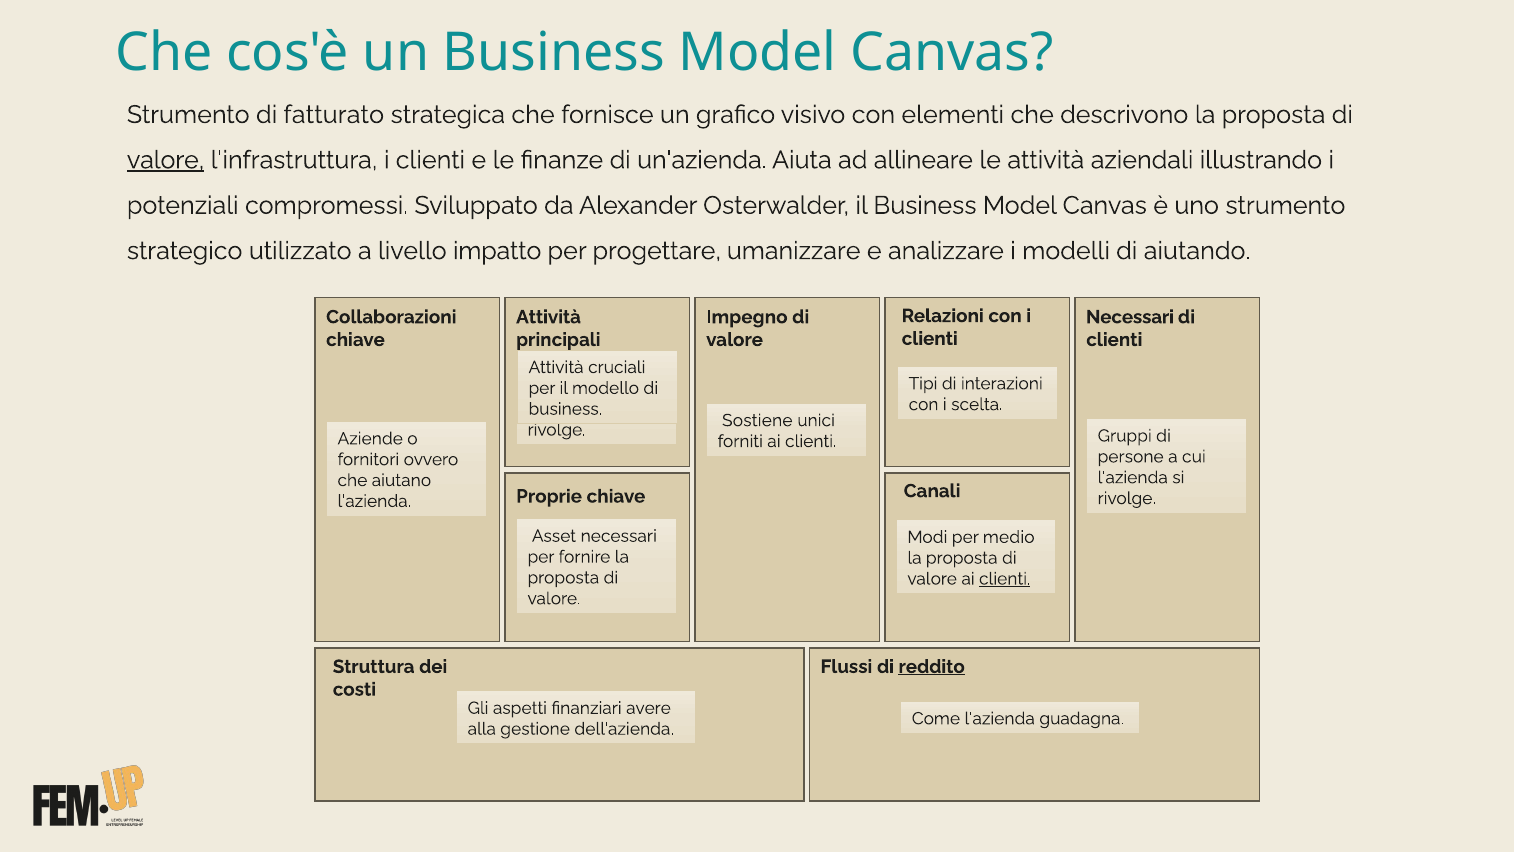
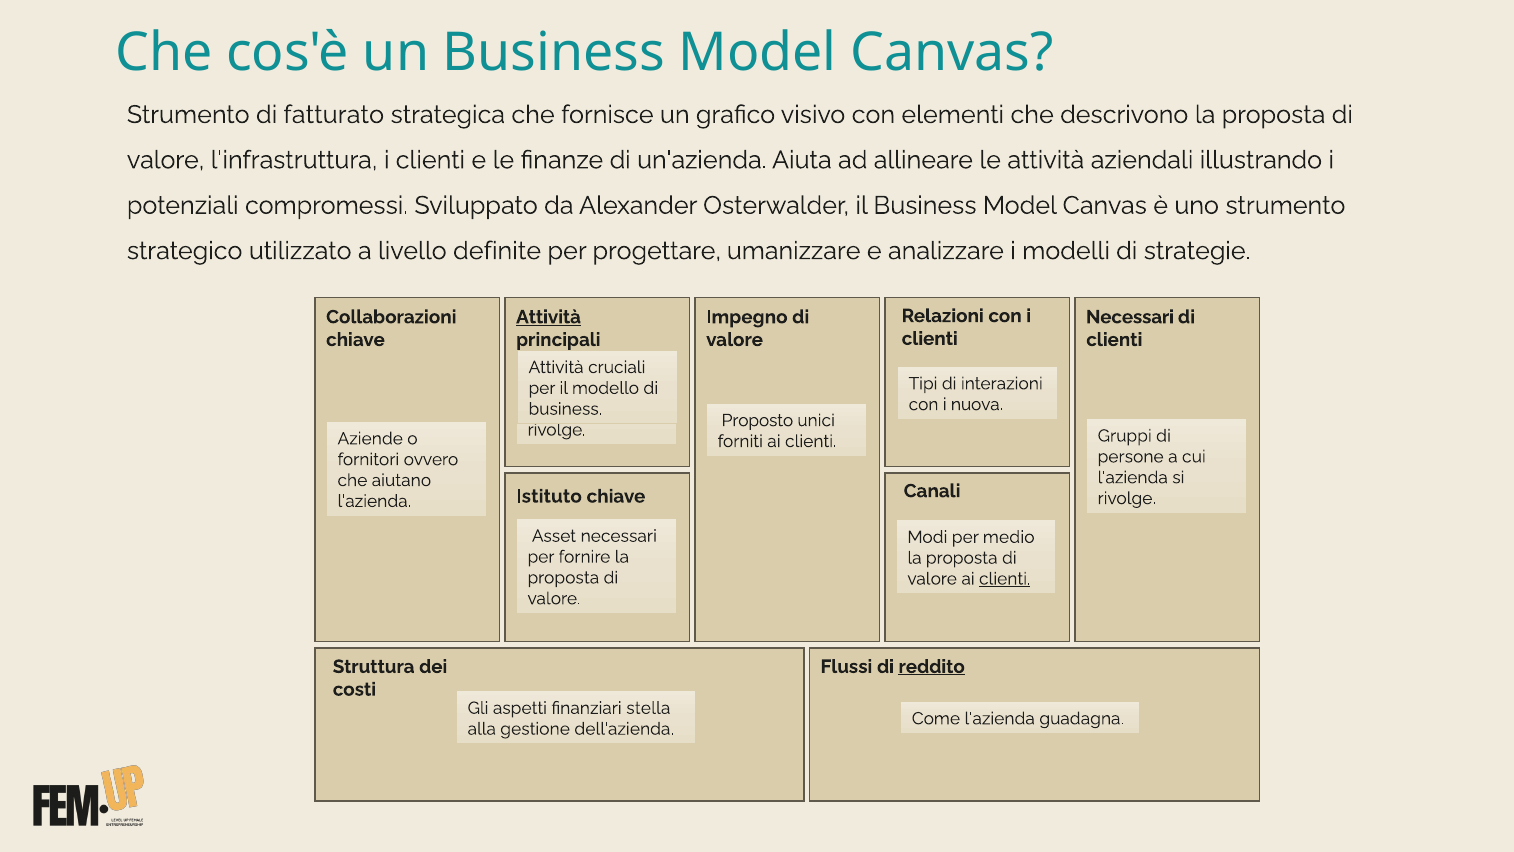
valore at (166, 160) underline: present -> none
impatto: impatto -> definite
aiutando: aiutando -> strategie
Attività at (549, 317) underline: none -> present
scelta: scelta -> nuova
Sostiene: Sostiene -> Proposto
Proprie: Proprie -> Istituto
avere: avere -> stella
